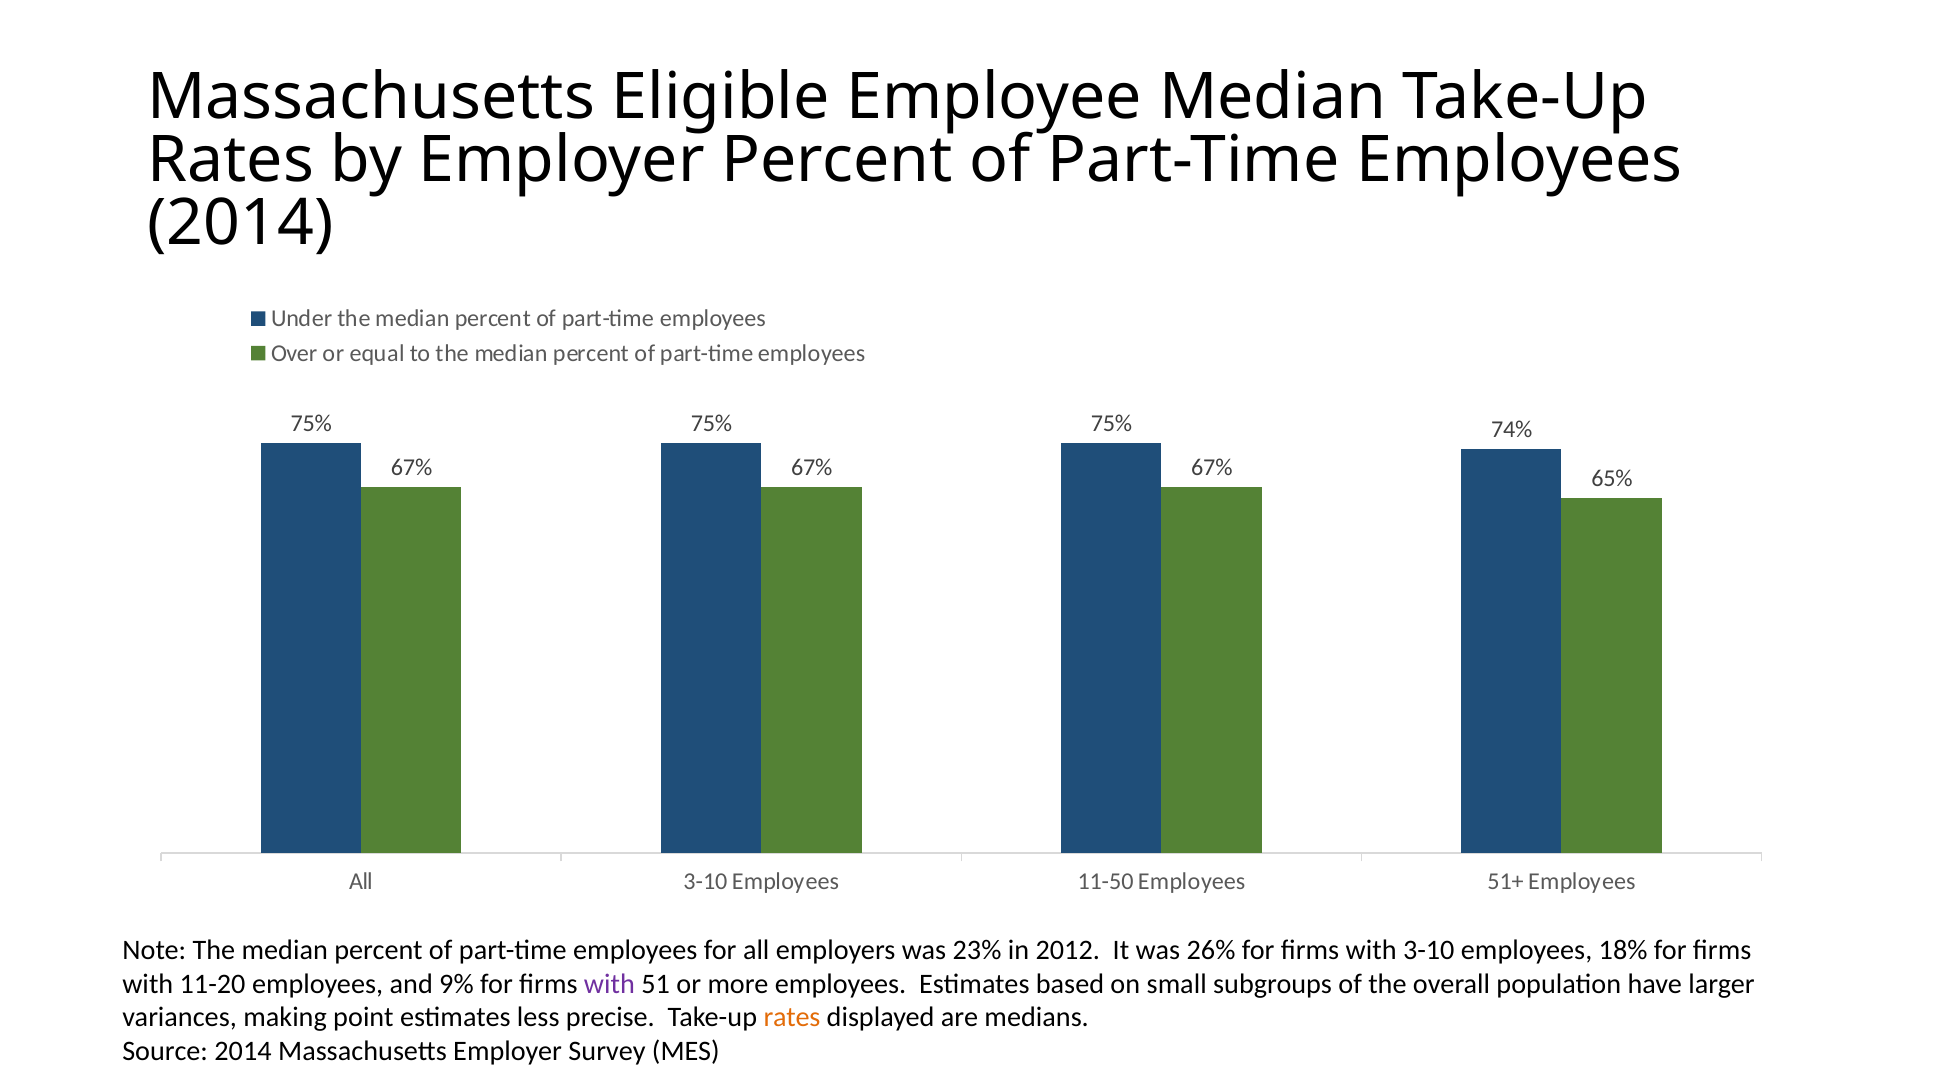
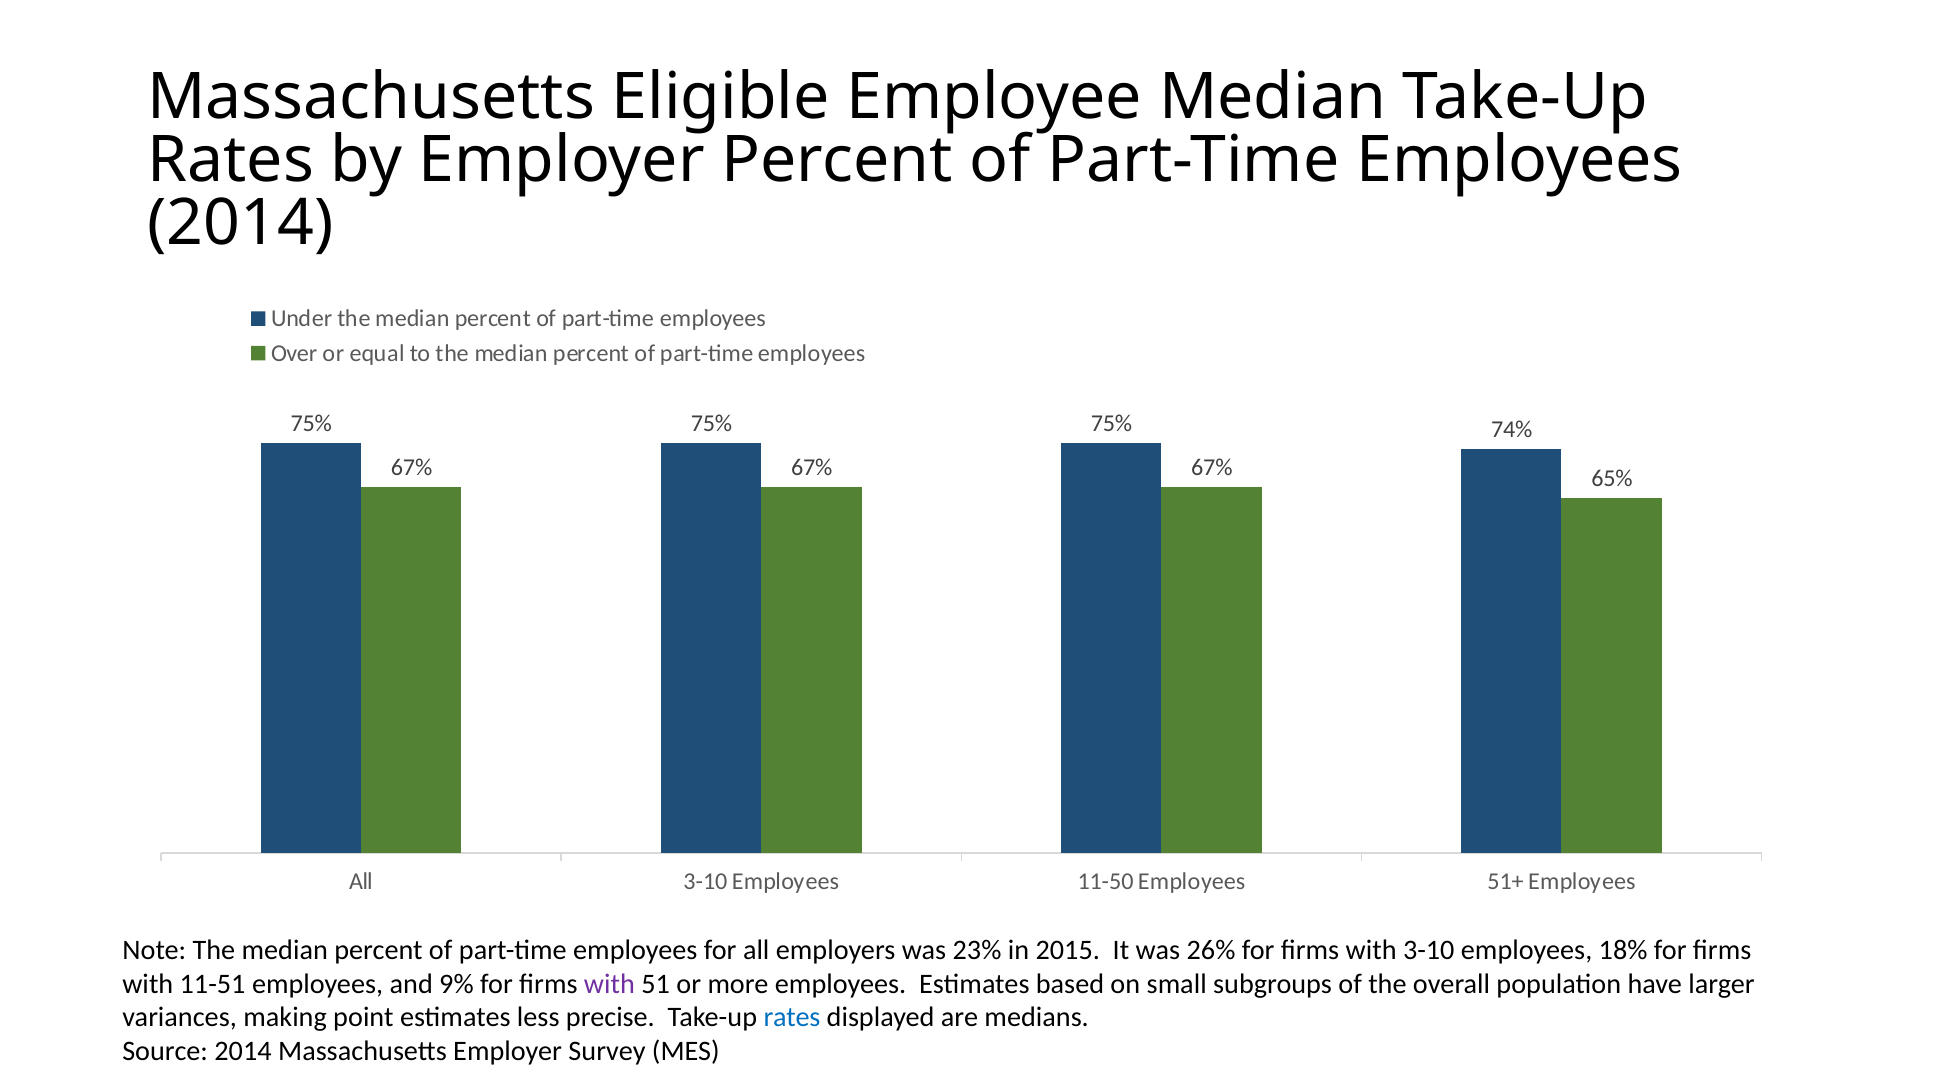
2012: 2012 -> 2015
11-20: 11-20 -> 11-51
rates at (792, 1018) colour: orange -> blue
